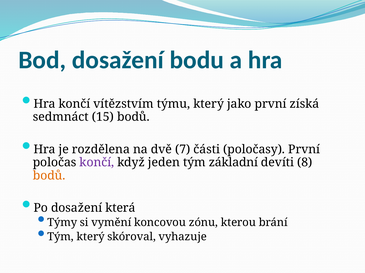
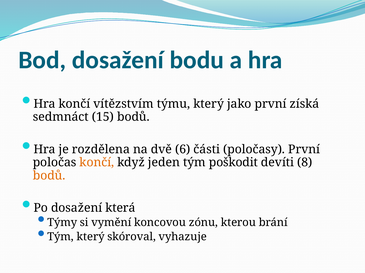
7: 7 -> 6
končí at (97, 163) colour: purple -> orange
základní: základní -> poškodit
